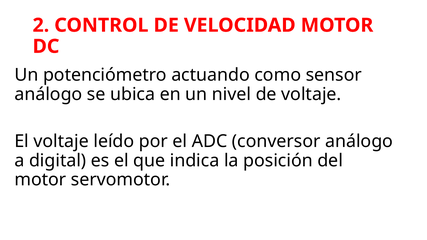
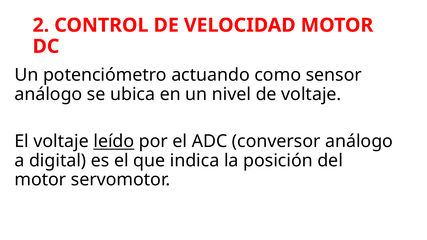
leído underline: none -> present
